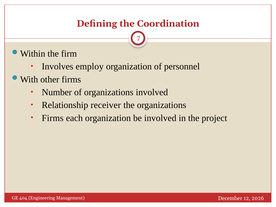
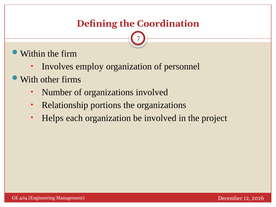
receiver: receiver -> portions
Firms at (53, 118): Firms -> Helps
